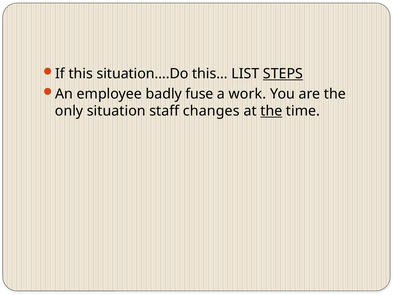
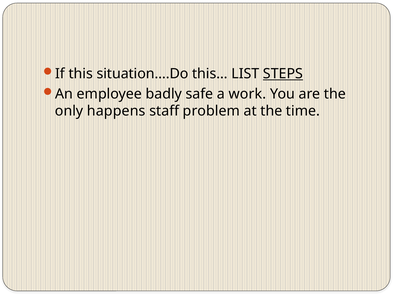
fuse: fuse -> safe
situation: situation -> happens
changes: changes -> problem
the at (271, 111) underline: present -> none
